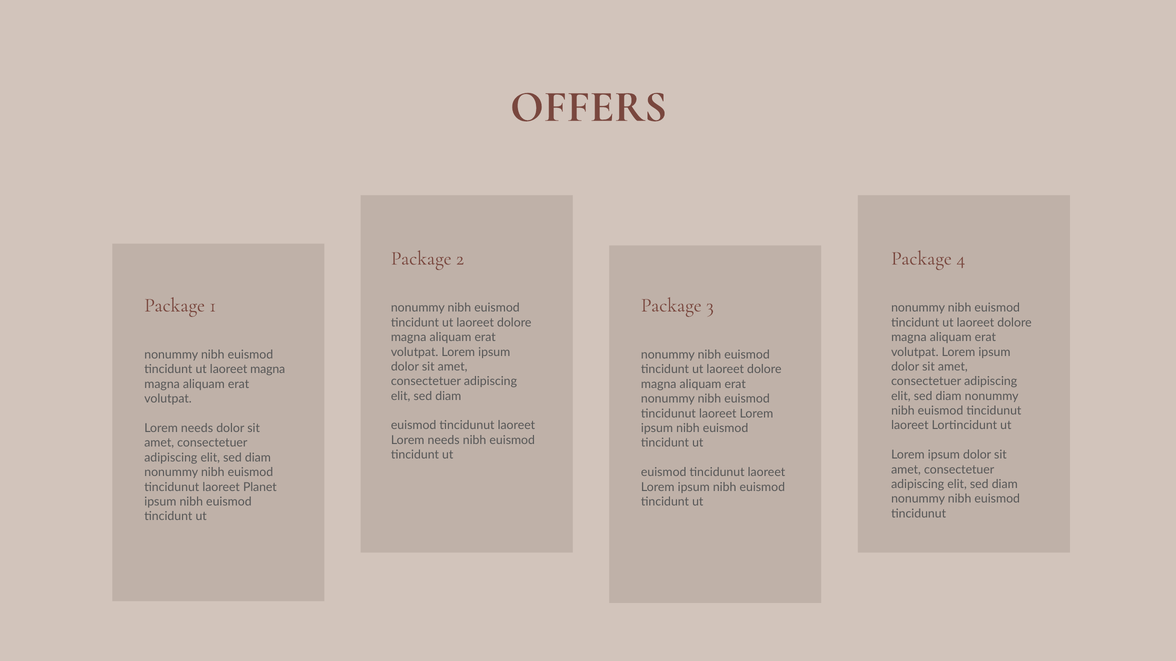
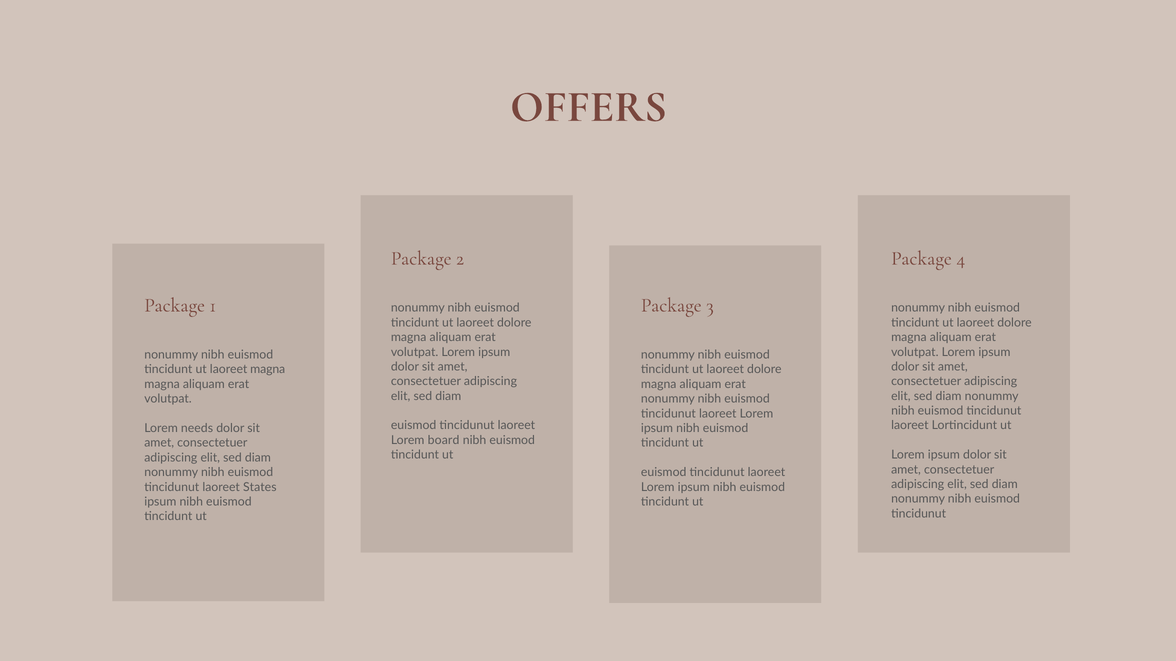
needs at (444, 440): needs -> board
Planet: Planet -> States
